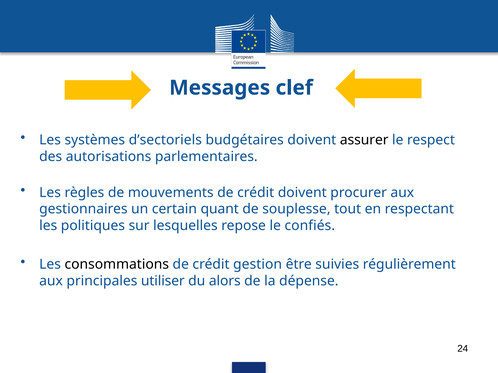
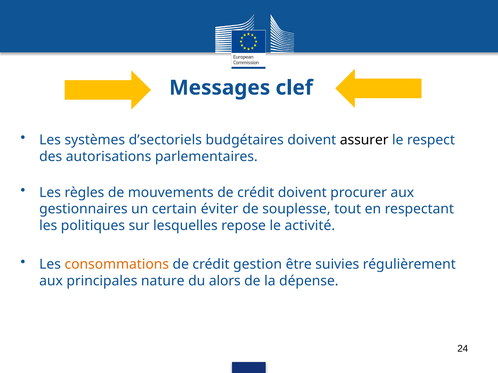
quant: quant -> éviter
confiés: confiés -> activité
consommations colour: black -> orange
utiliser: utiliser -> nature
